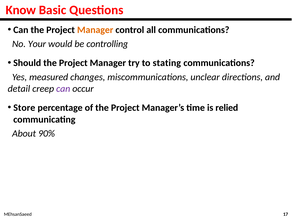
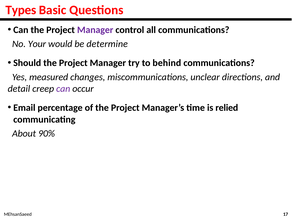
Know: Know -> Types
Manager at (95, 30) colour: orange -> purple
controlling: controlling -> determine
stating: stating -> behind
Store: Store -> Email
